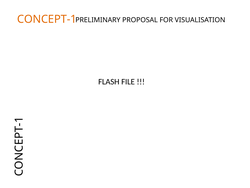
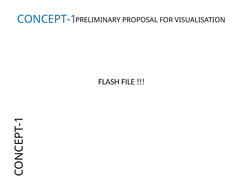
CONCEPT-1 colour: orange -> blue
